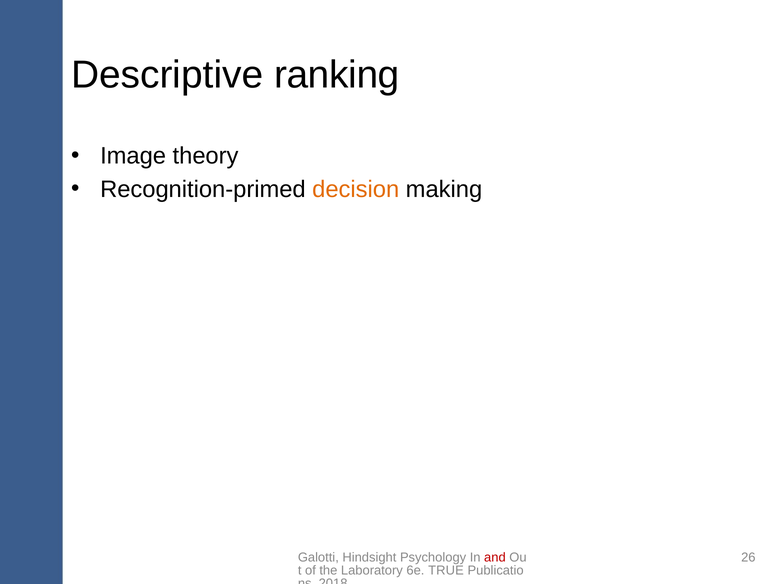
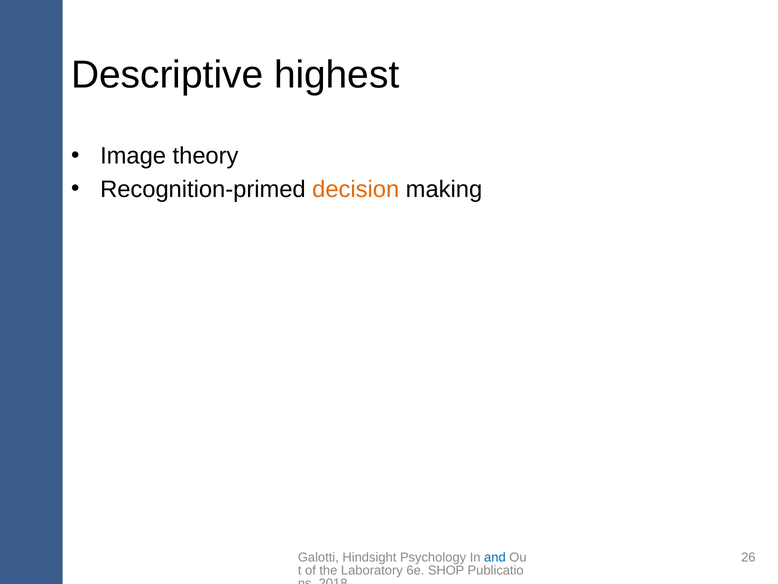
ranking: ranking -> highest
and colour: red -> blue
TRUE: TRUE -> SHOP
